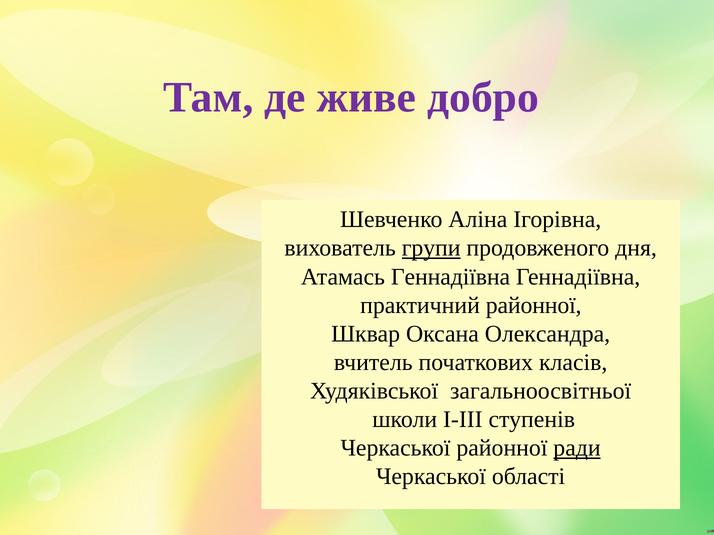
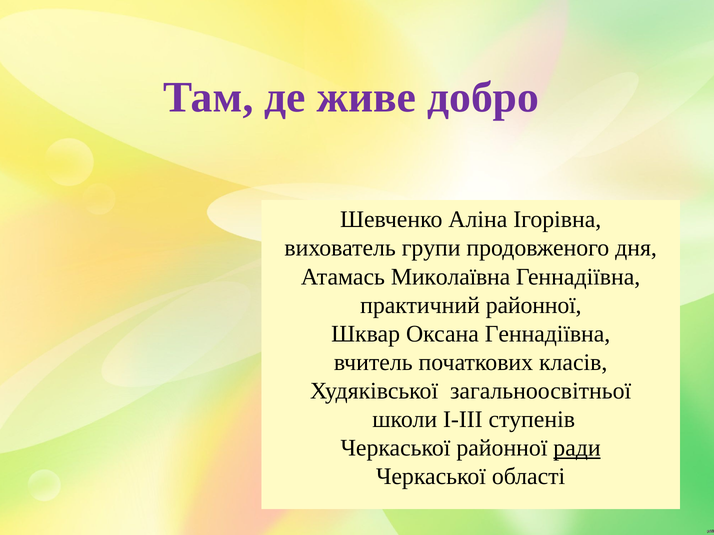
групи underline: present -> none
Атамась Геннадіївна: Геннадіївна -> Миколаївна
Оксана Олександра: Олександра -> Геннадіївна
